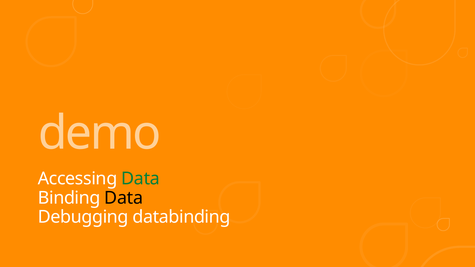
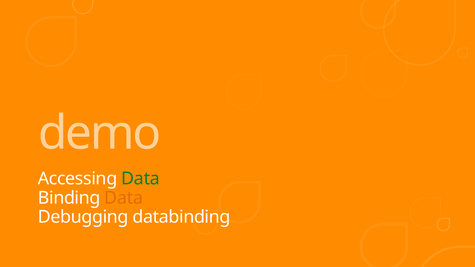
Data at (124, 198) colour: black -> orange
